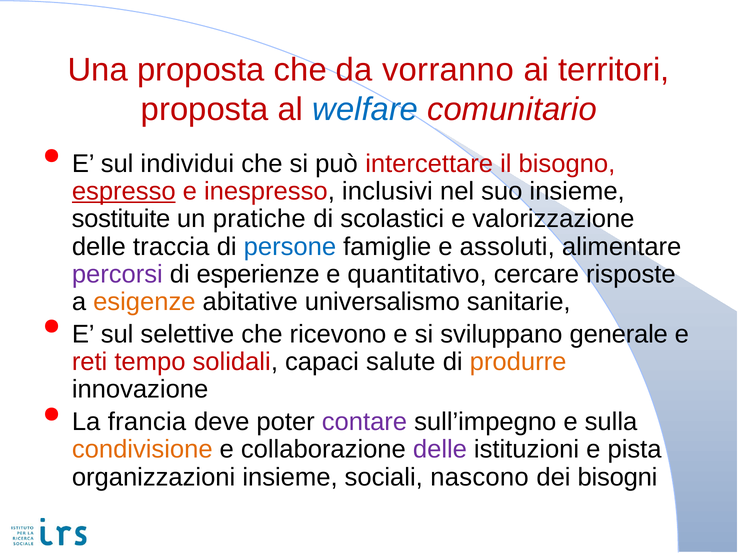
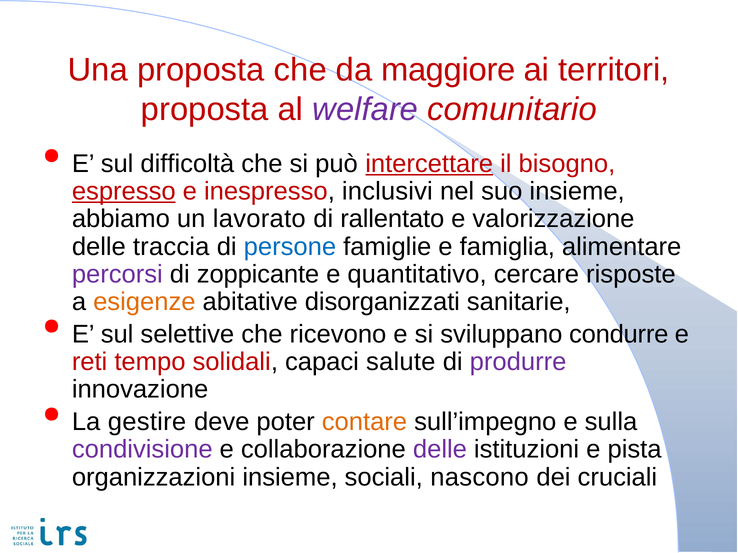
vorranno: vorranno -> maggiore
welfare colour: blue -> purple
individui: individui -> difficoltà
intercettare underline: none -> present
sostituite: sostituite -> abbiamo
pratiche: pratiche -> lavorato
scolastici: scolastici -> rallentato
assoluti: assoluti -> famiglia
esperienze: esperienze -> zoppicante
universalismo: universalismo -> disorganizzati
generale: generale -> condurre
produrre colour: orange -> purple
francia: francia -> gestire
contare colour: purple -> orange
condivisione colour: orange -> purple
bisogni: bisogni -> cruciali
